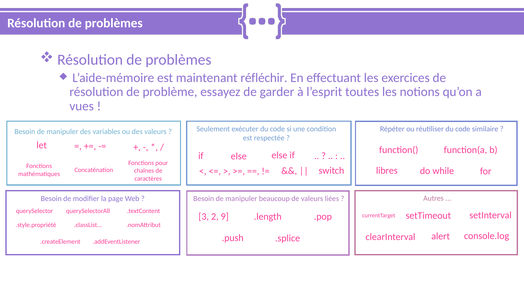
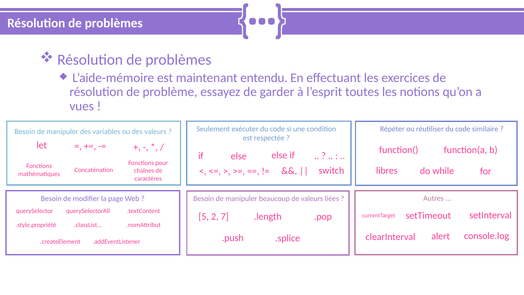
réfléchir: réfléchir -> entendu
3: 3 -> 5
9: 9 -> 7
